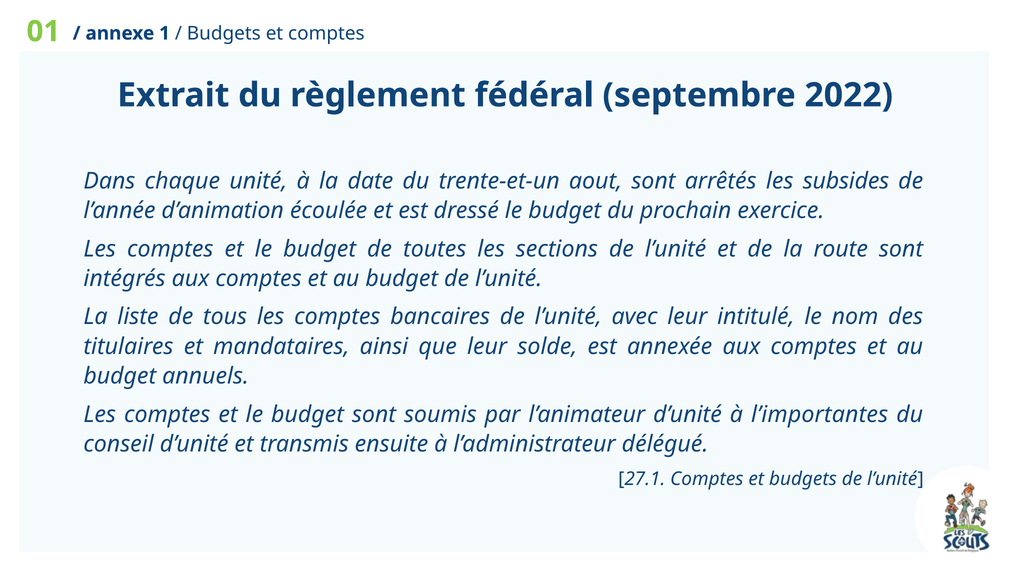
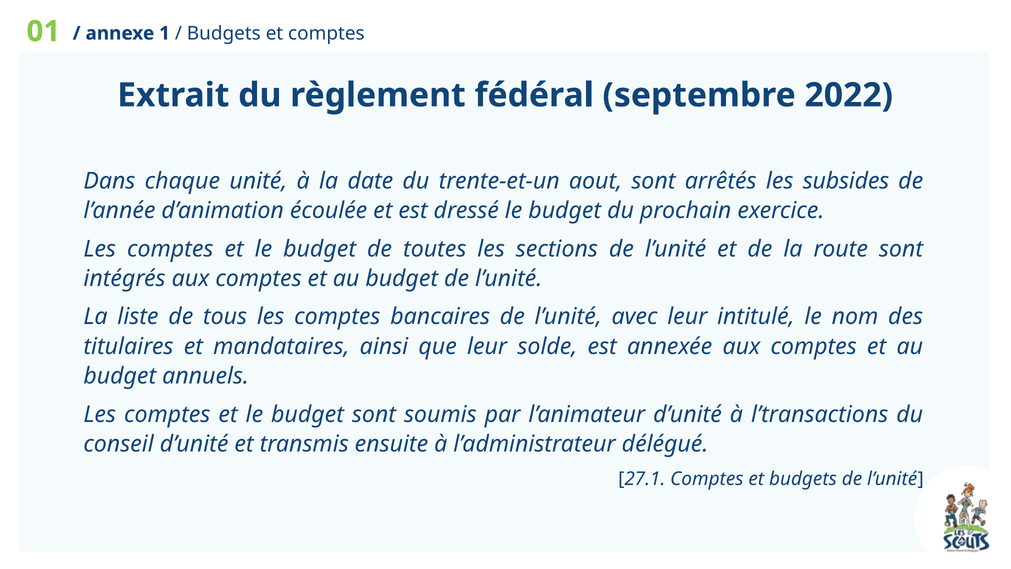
l’importantes: l’importantes -> l’transactions
